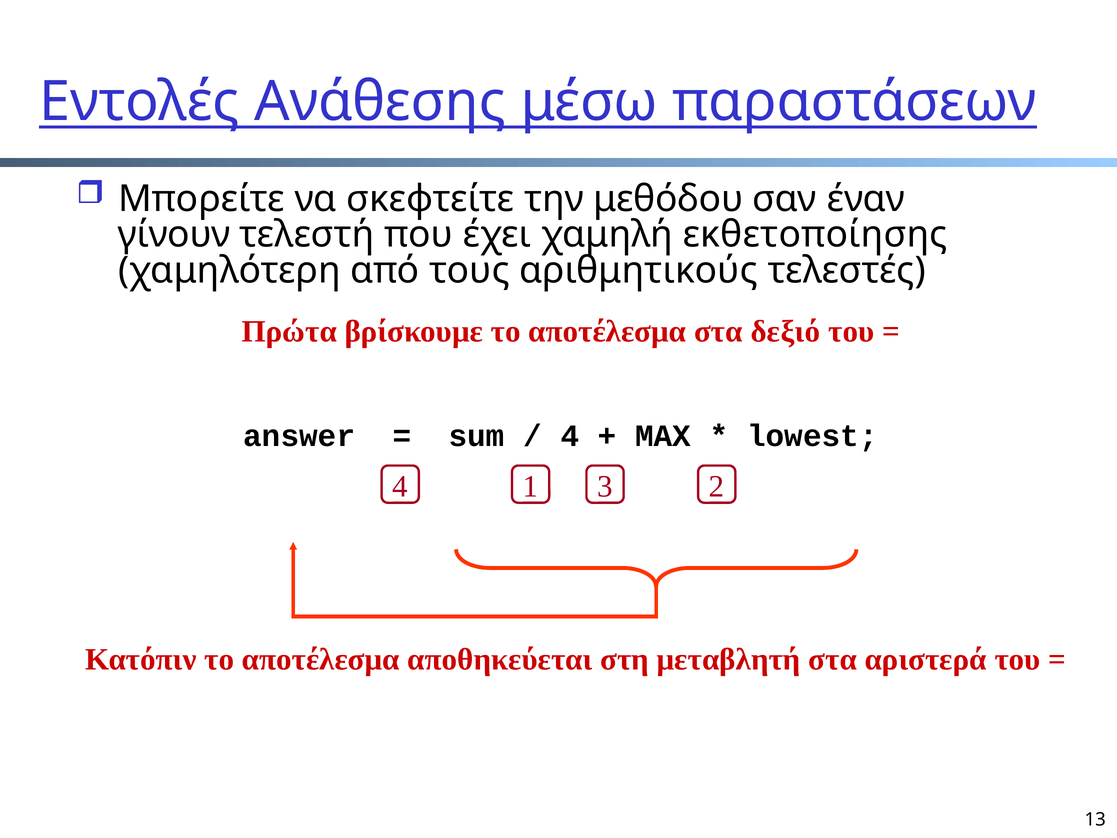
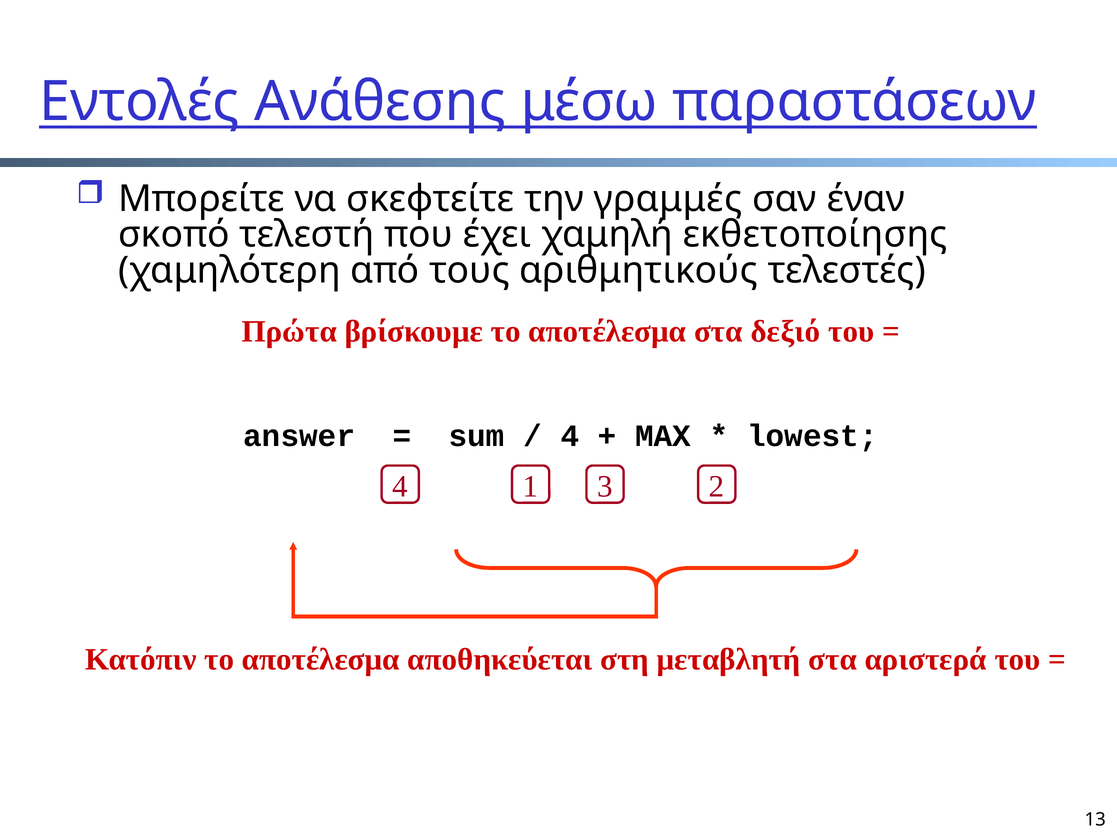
μεθόδου: μεθόδου -> γραμμές
γίνουν: γίνουν -> σκοπό
